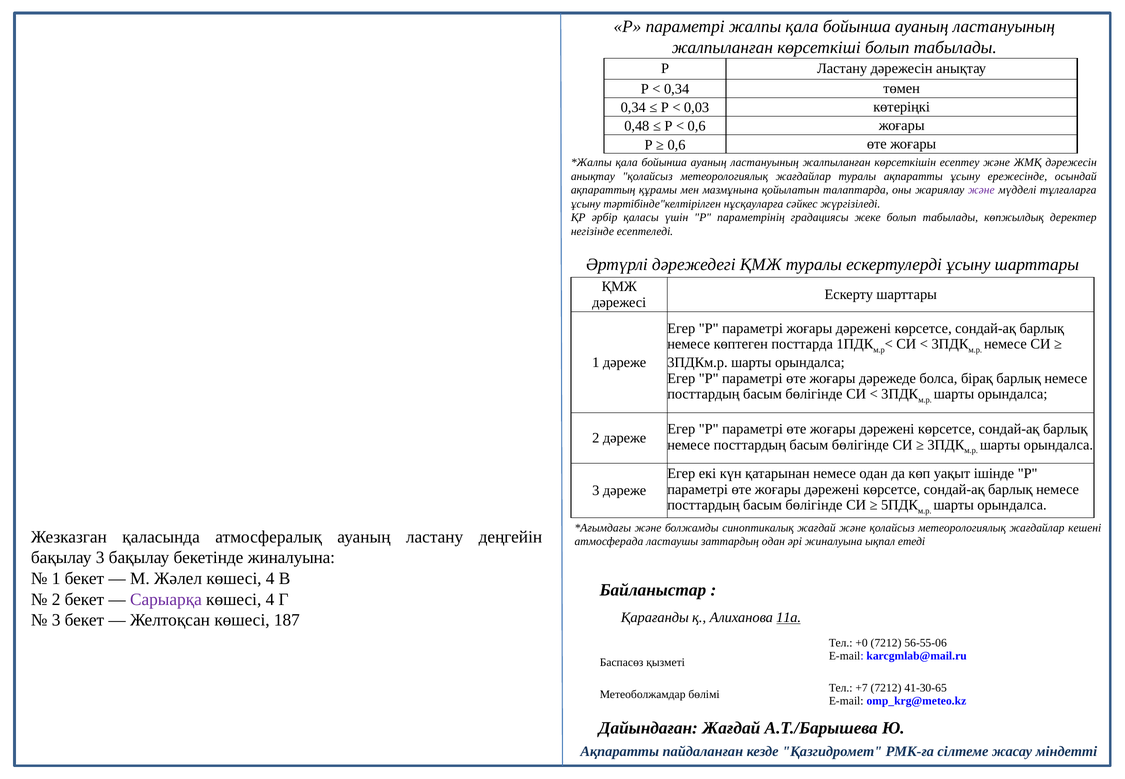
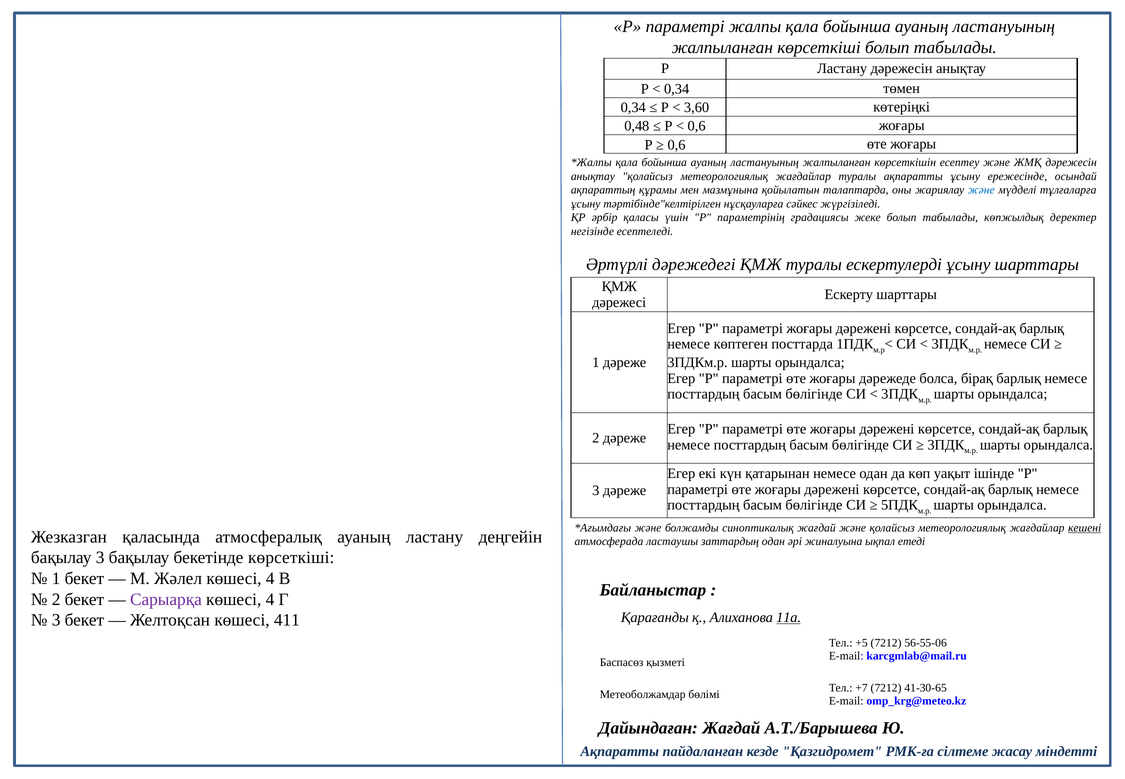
0,03: 0,03 -> 3,60
және at (981, 190) colour: purple -> blue
кешені underline: none -> present
бекетінде жиналуына: жиналуына -> көрсеткіші
187: 187 -> 411
+0: +0 -> +5
